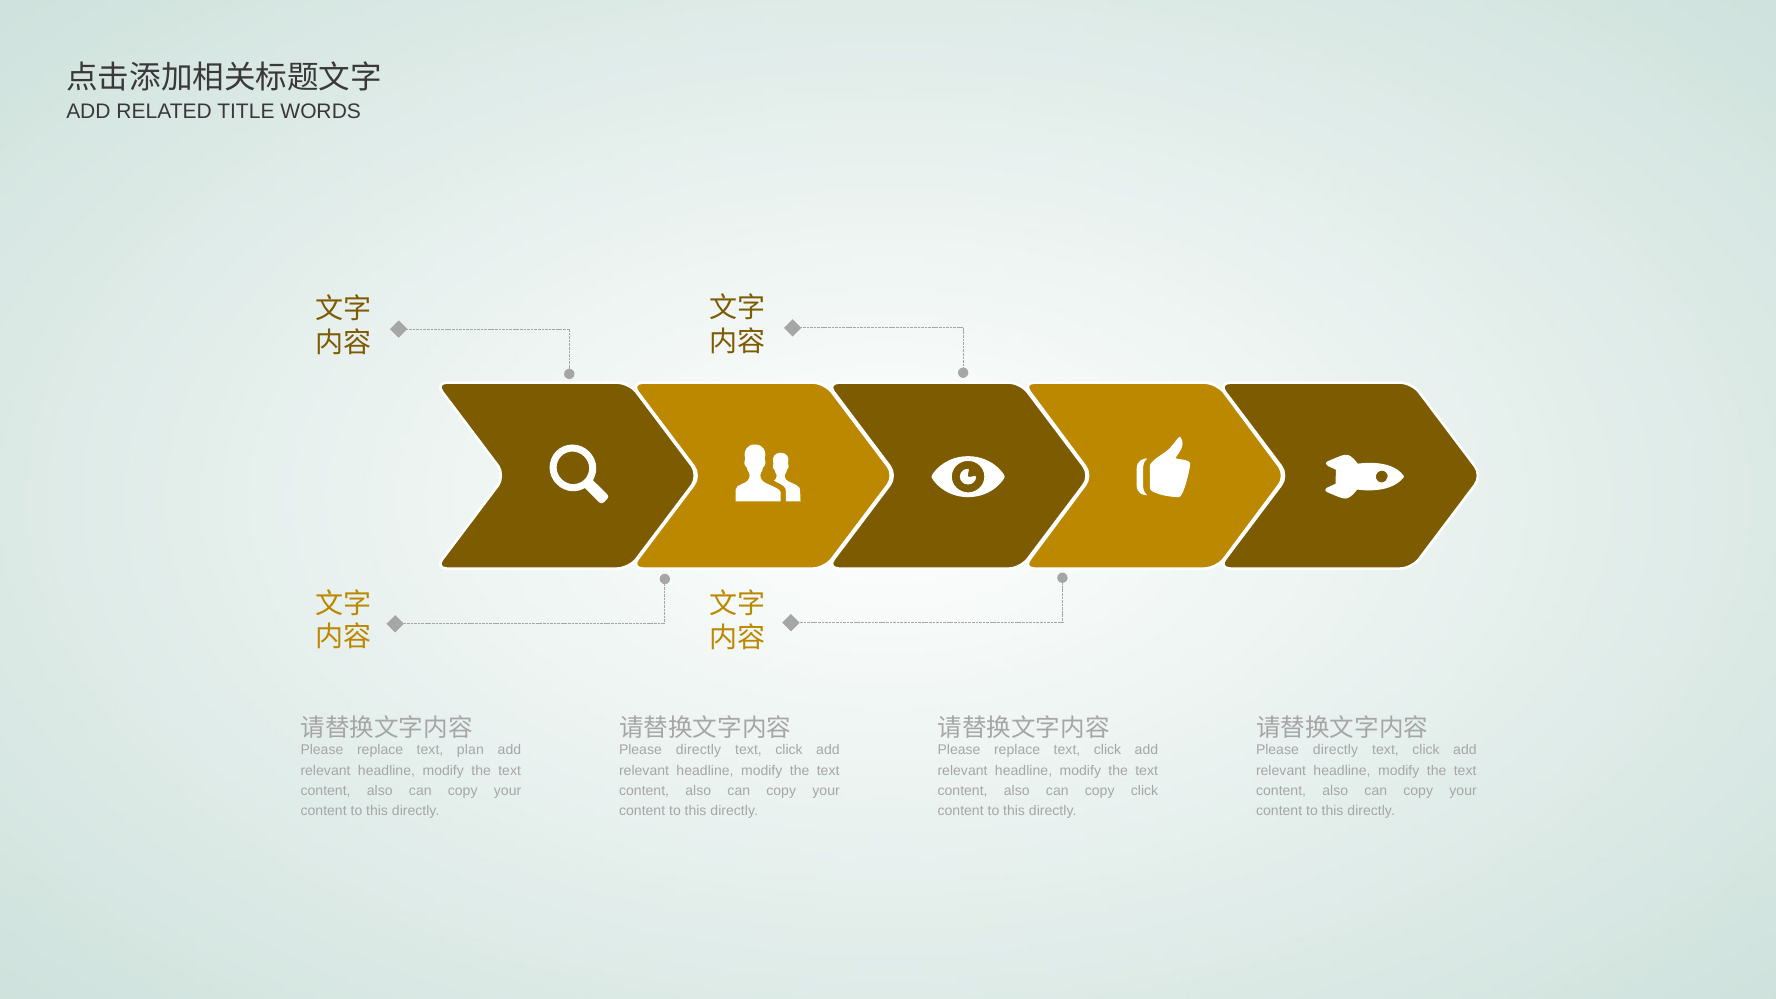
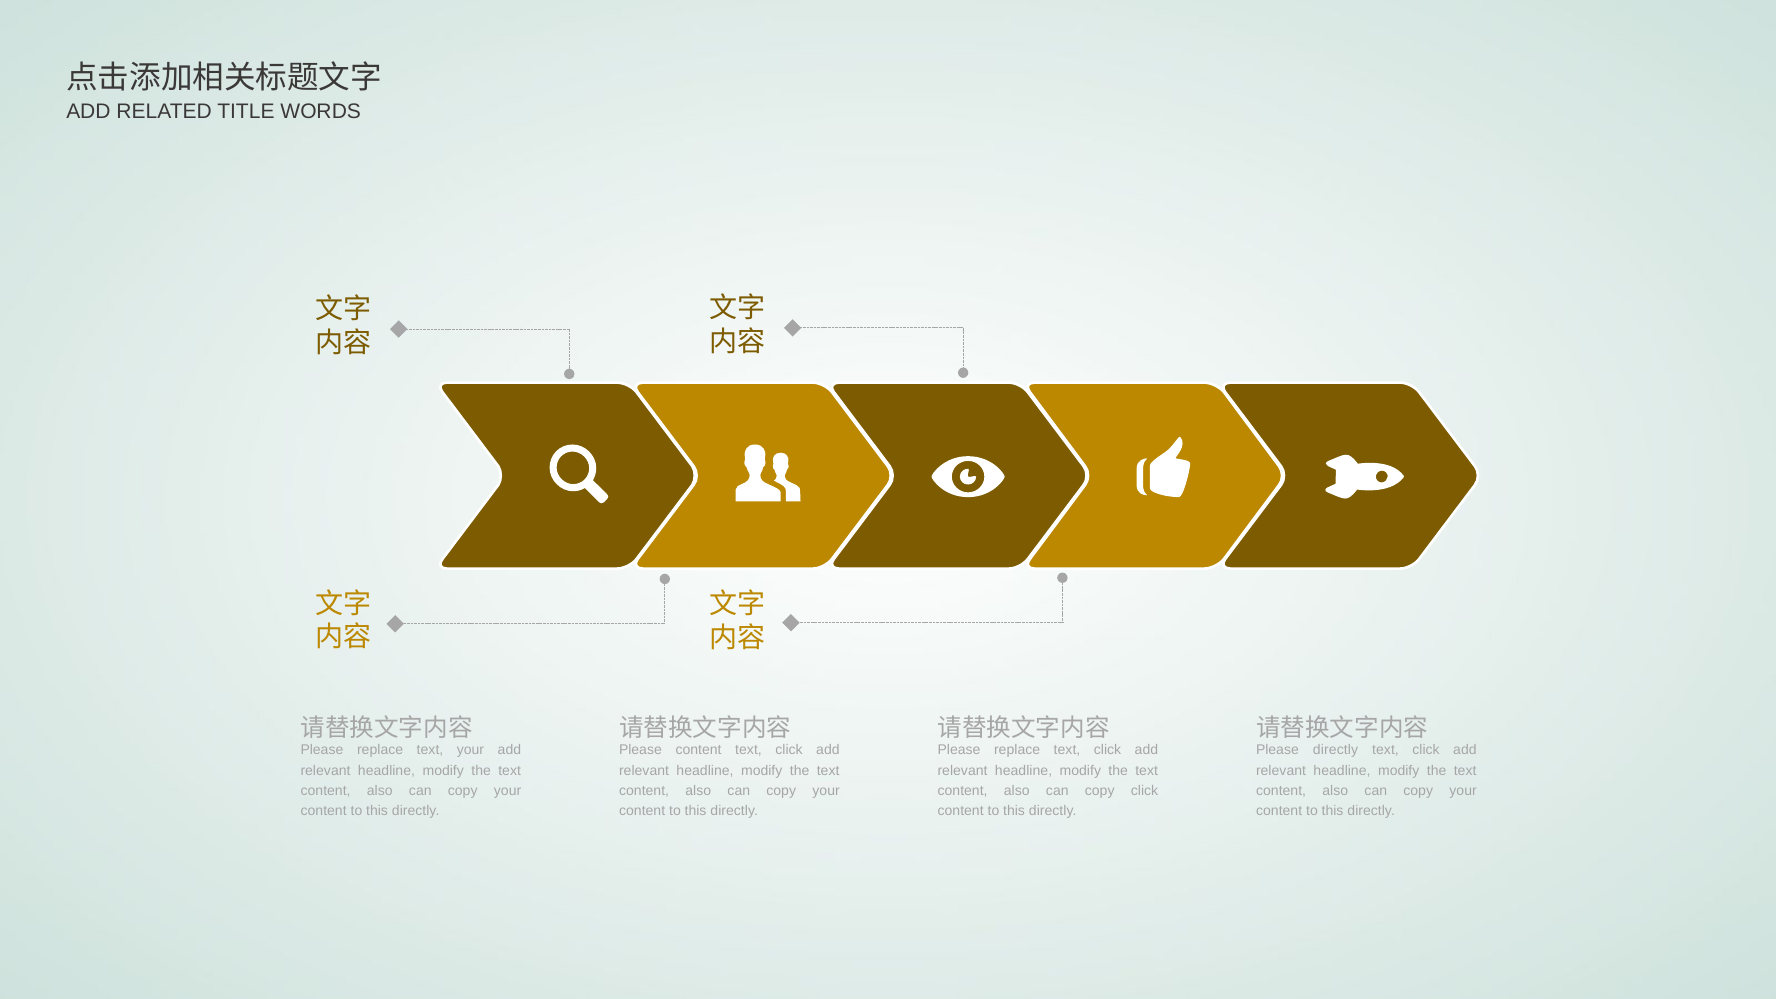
text plan: plan -> your
directly at (699, 750): directly -> content
